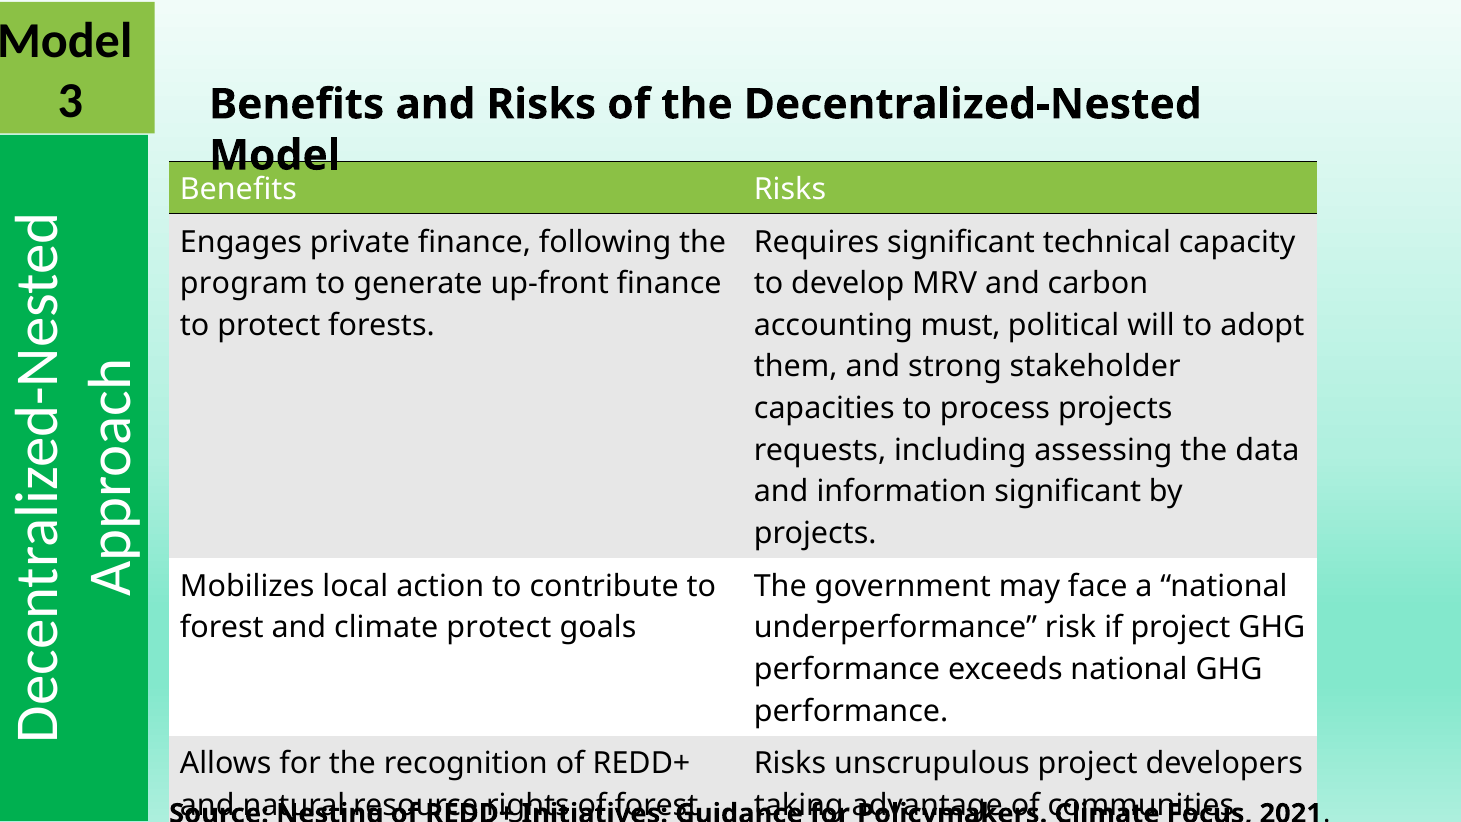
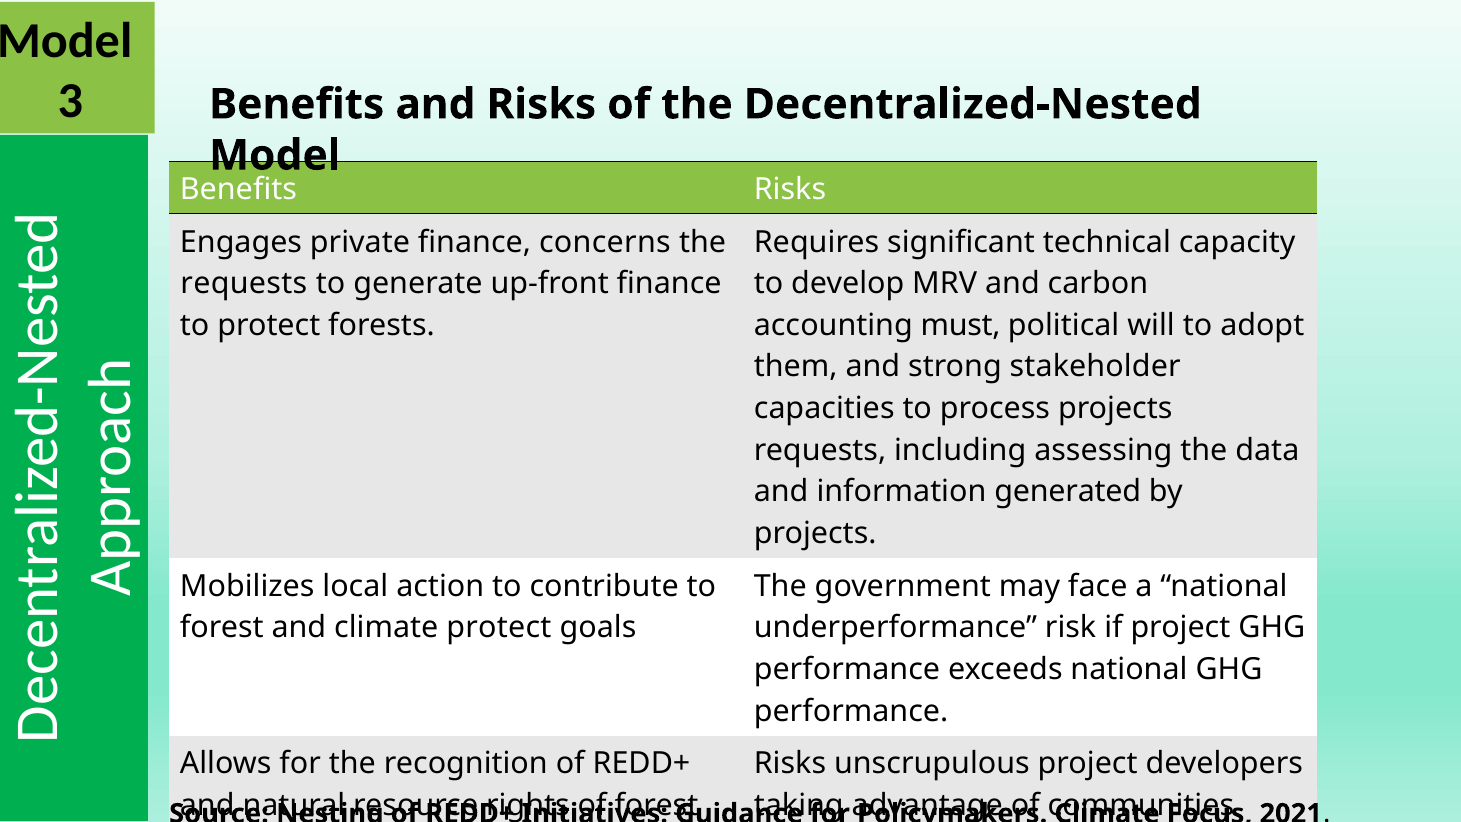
following: following -> concerns
program at (244, 284): program -> requests
information significant: significant -> generated
